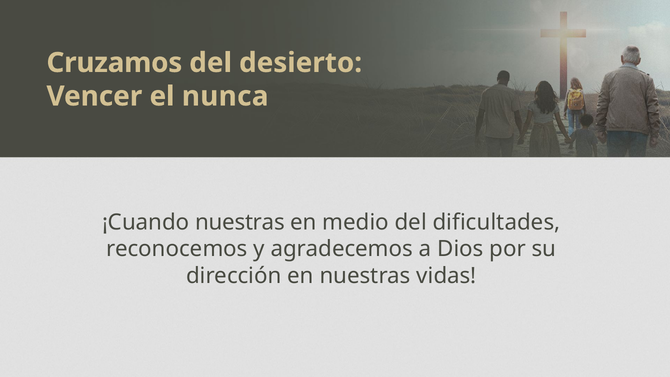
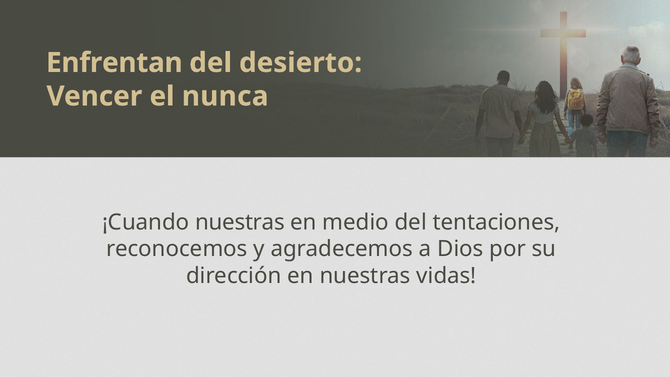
Cruzamos: Cruzamos -> Enfrentan
dificultades: dificultades -> tentaciones
